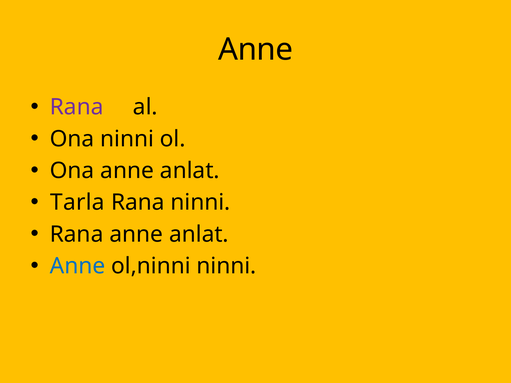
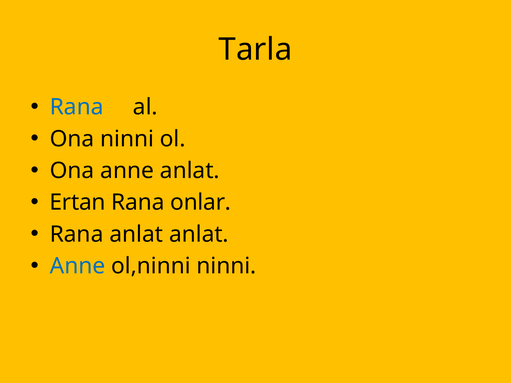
Anne at (256, 49): Anne -> Tarla
Rana at (77, 107) colour: purple -> blue
Tarla: Tarla -> Ertan
Rana ninni: ninni -> onlar
Rana anne: anne -> anlat
